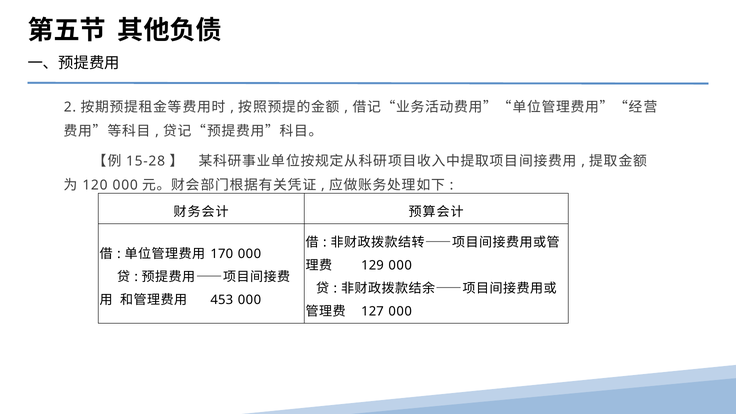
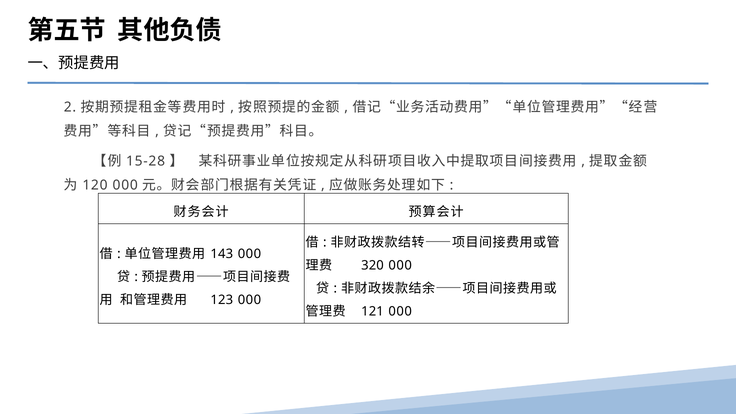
170: 170 -> 143
129: 129 -> 320
453: 453 -> 123
127: 127 -> 121
